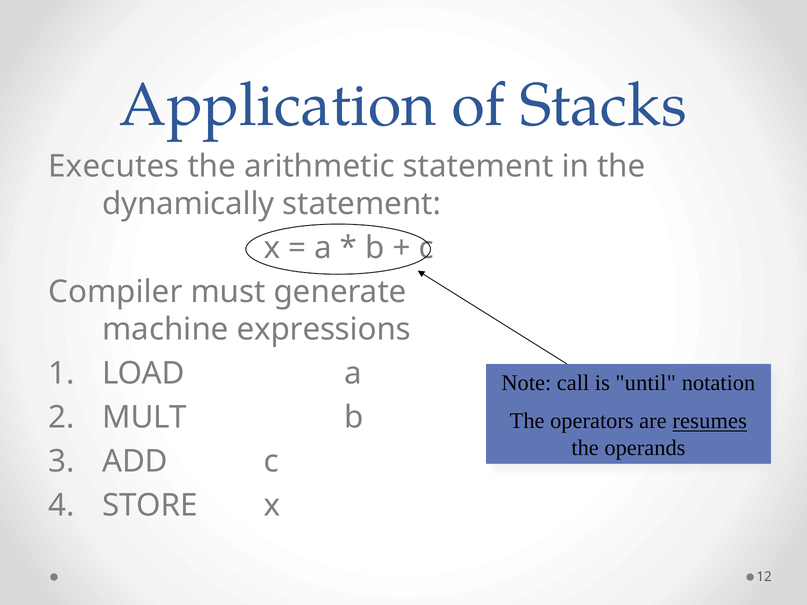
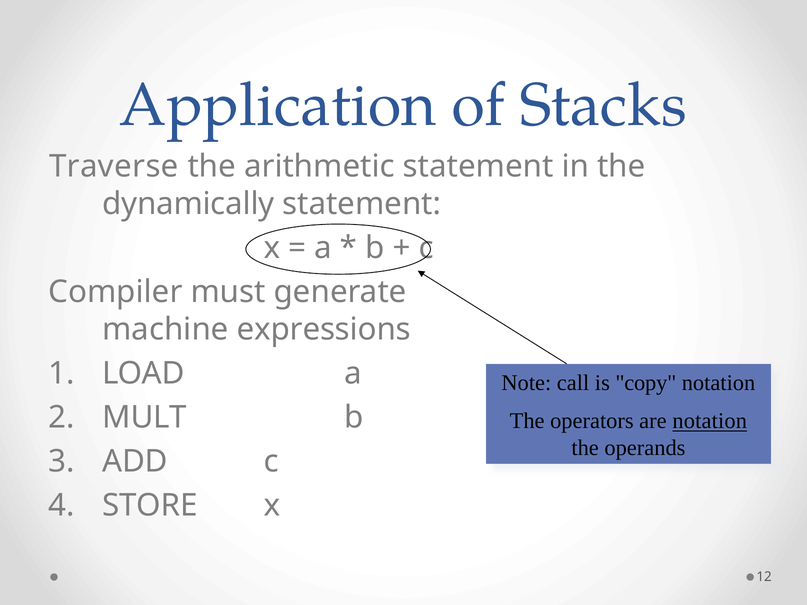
Executes: Executes -> Traverse
until: until -> copy
are resumes: resumes -> notation
